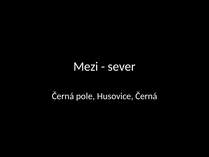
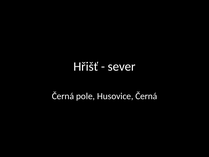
Mezi: Mezi -> Hřišť
